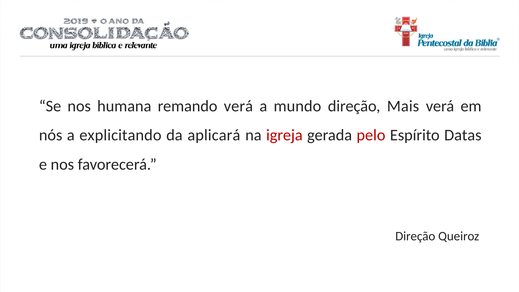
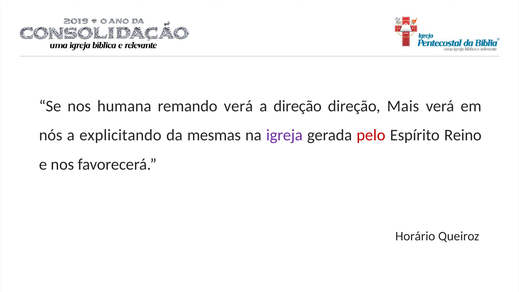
a mundo: mundo -> direção
aplicará: aplicará -> mesmas
igreja colour: red -> purple
Datas: Datas -> Reino
Direção at (415, 236): Direção -> Horário
